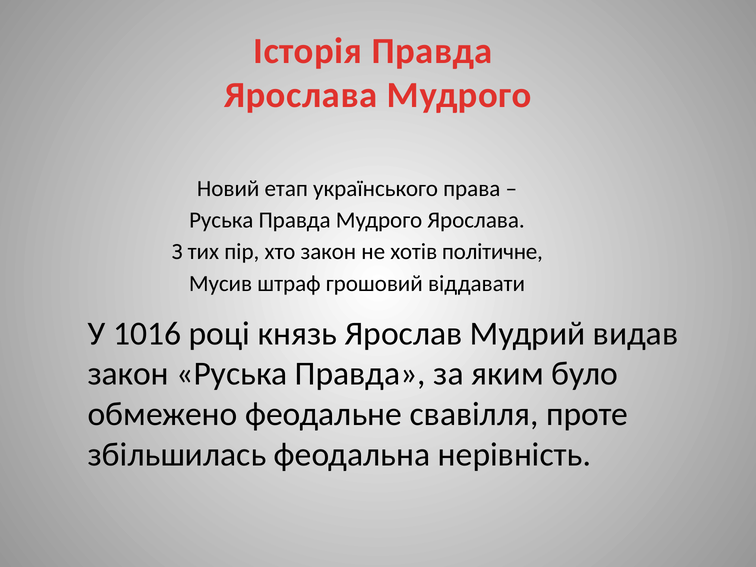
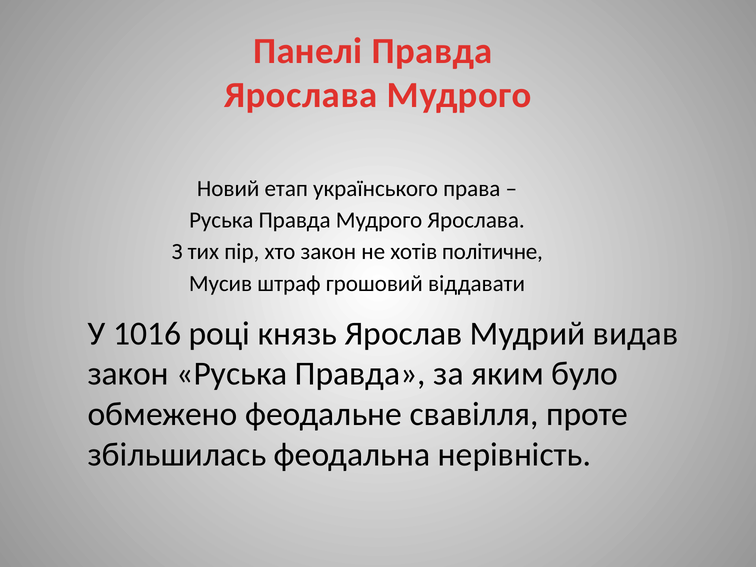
Історія: Історія -> Панелі
